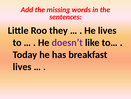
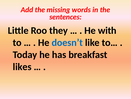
He lives: lives -> with
doesn’t colour: purple -> blue
lives at (22, 66): lives -> likes
